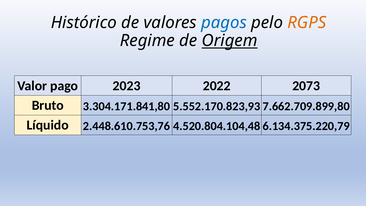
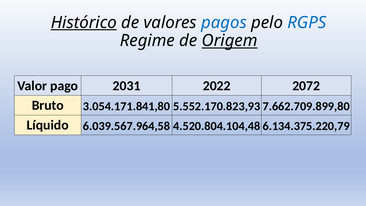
Histórico underline: none -> present
RGPS colour: orange -> blue
2023: 2023 -> 2031
2073: 2073 -> 2072
3.304.171.841,80: 3.304.171.841,80 -> 3.054.171.841,80
2.448.610.753,76: 2.448.610.753,76 -> 6.039.567.964,58
